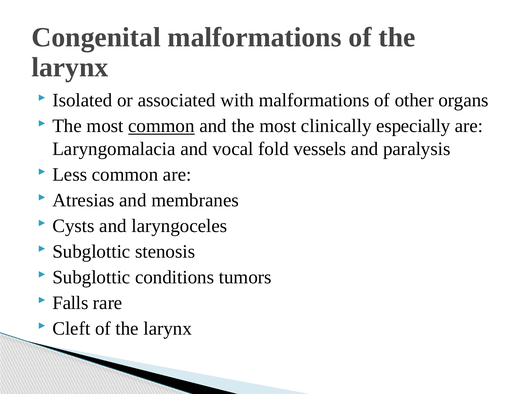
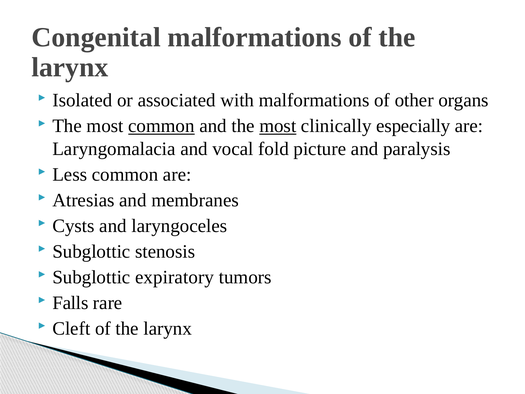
most at (278, 126) underline: none -> present
vessels: vessels -> picture
conditions: conditions -> expiratory
